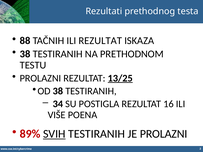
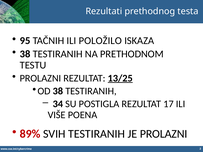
88: 88 -> 95
ILI REZULTAT: REZULTAT -> POLOŽILO
16: 16 -> 17
SVIH underline: present -> none
